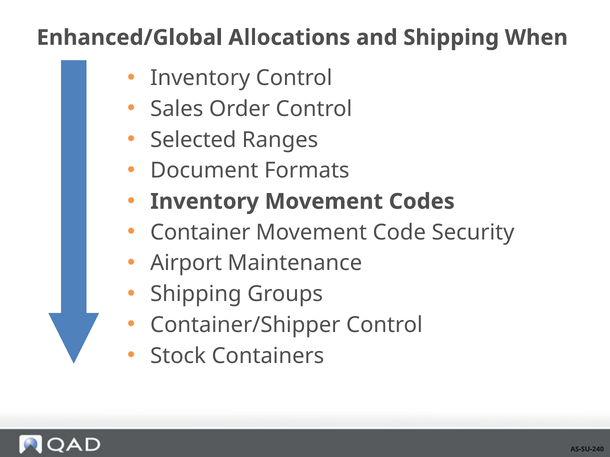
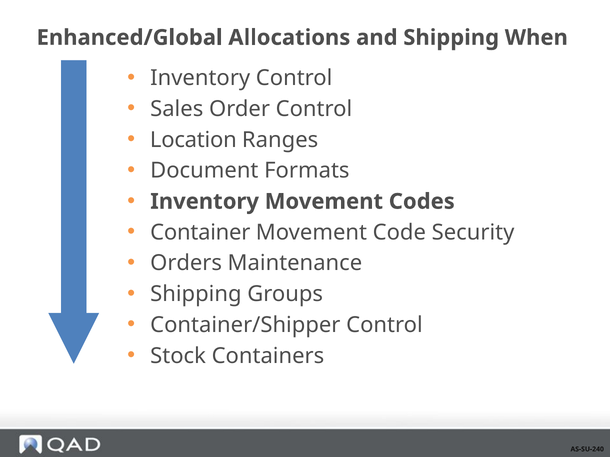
Selected: Selected -> Location
Airport: Airport -> Orders
